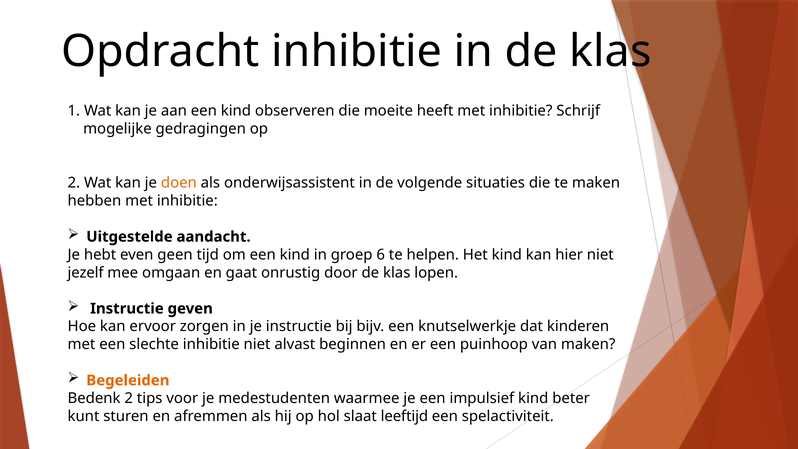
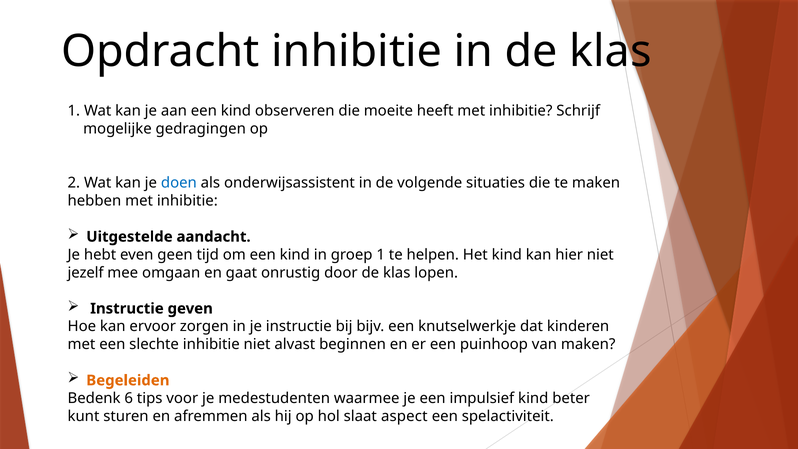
doen colour: orange -> blue
groep 6: 6 -> 1
Bedenk 2: 2 -> 6
leeftijd: leeftijd -> aspect
